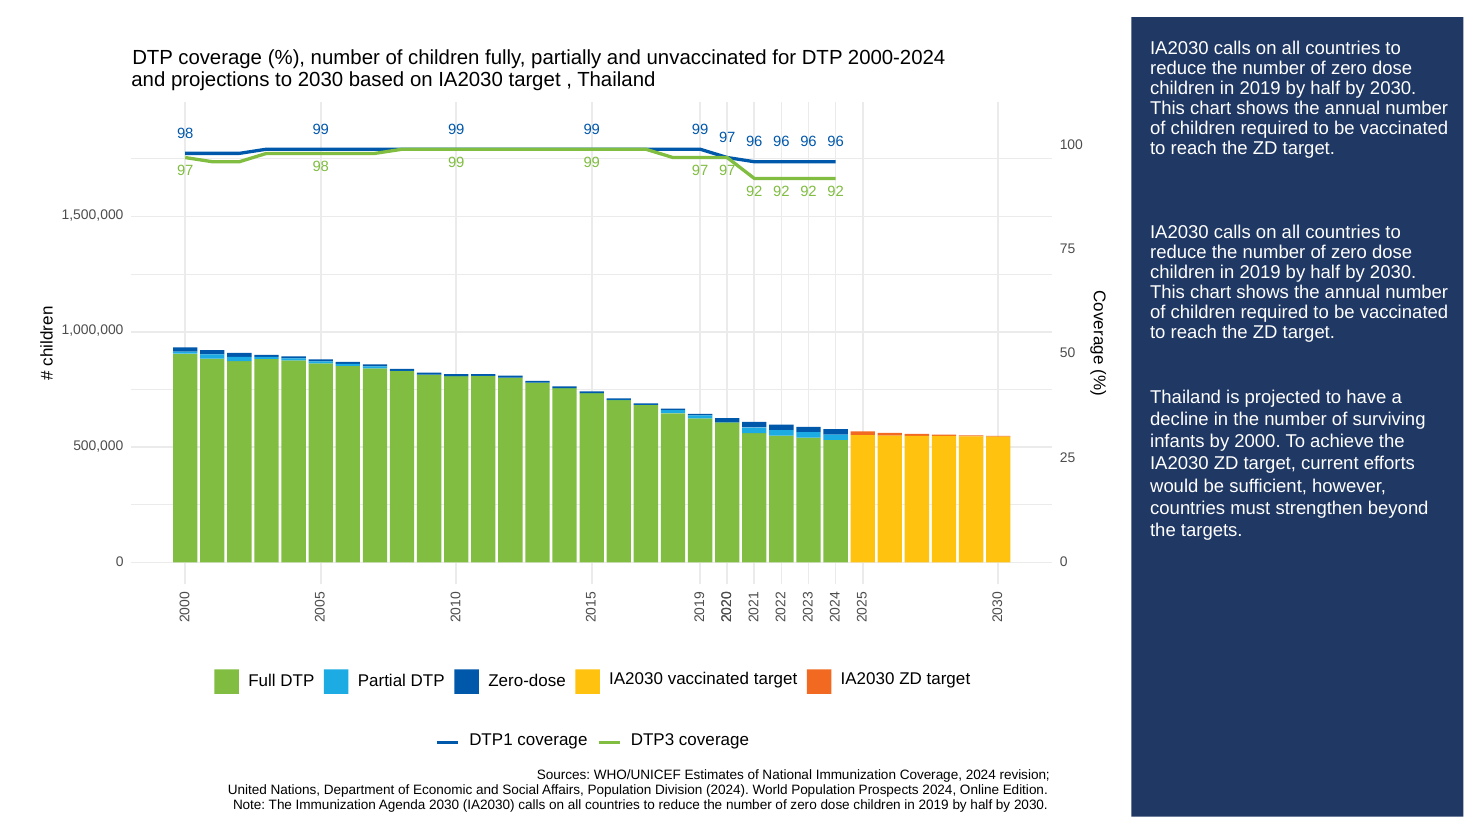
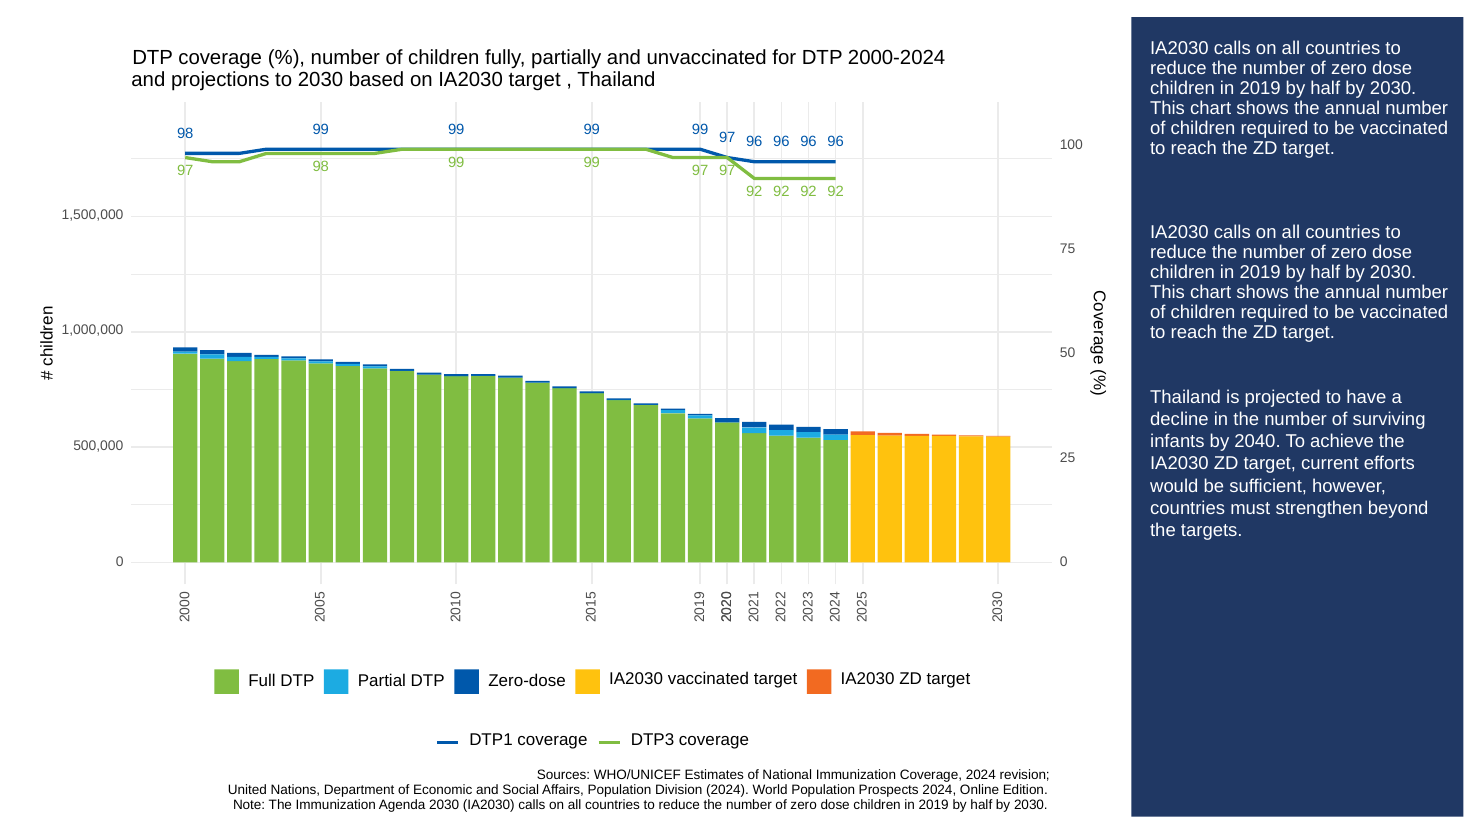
2000: 2000 -> 2040
